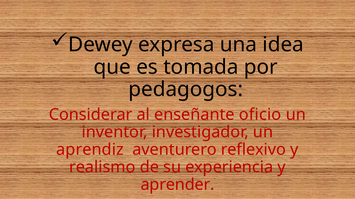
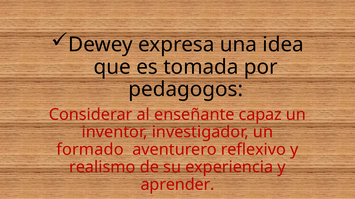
oficio: oficio -> capaz
aprendiz: aprendiz -> formado
